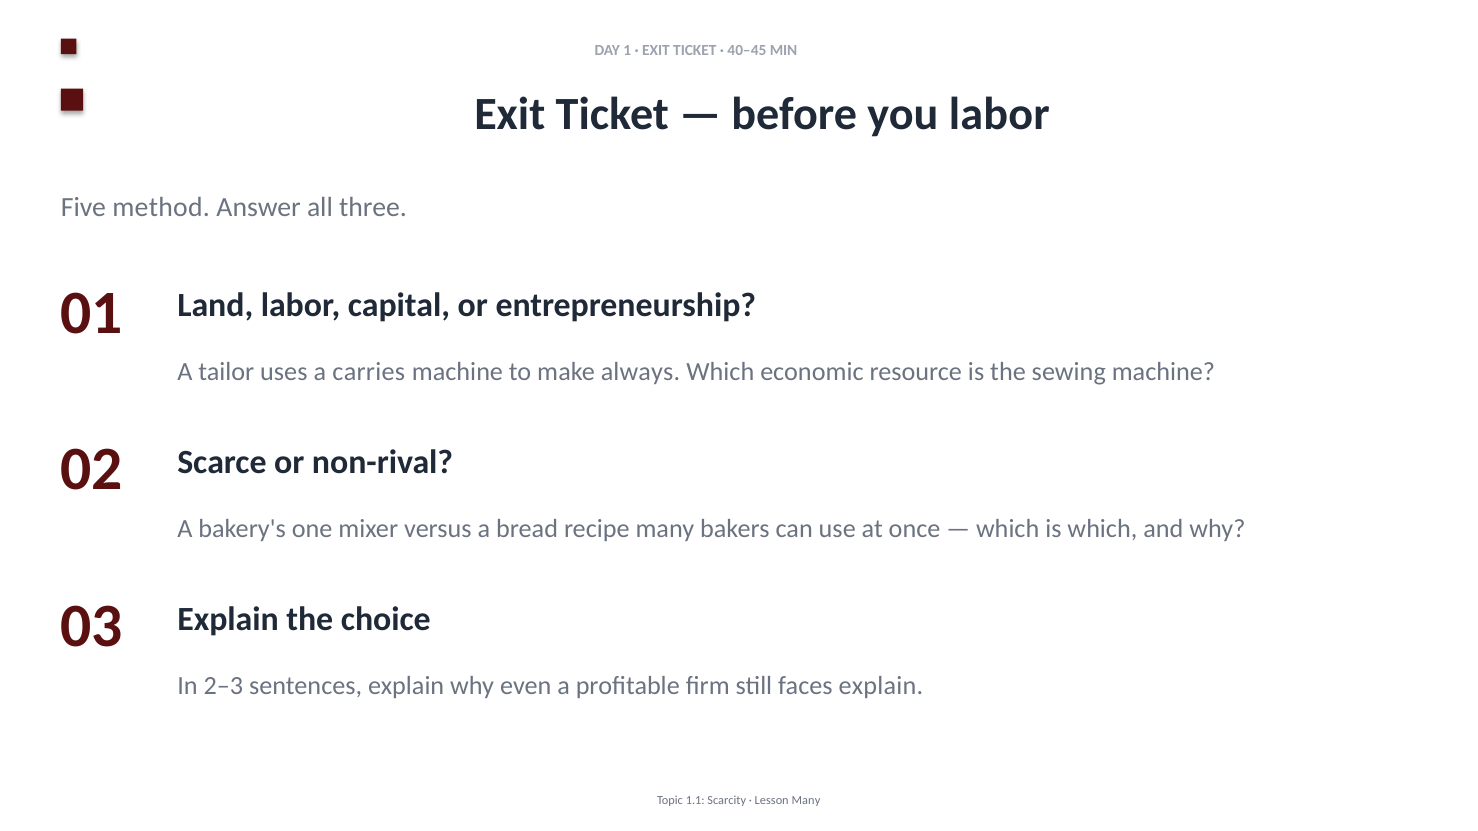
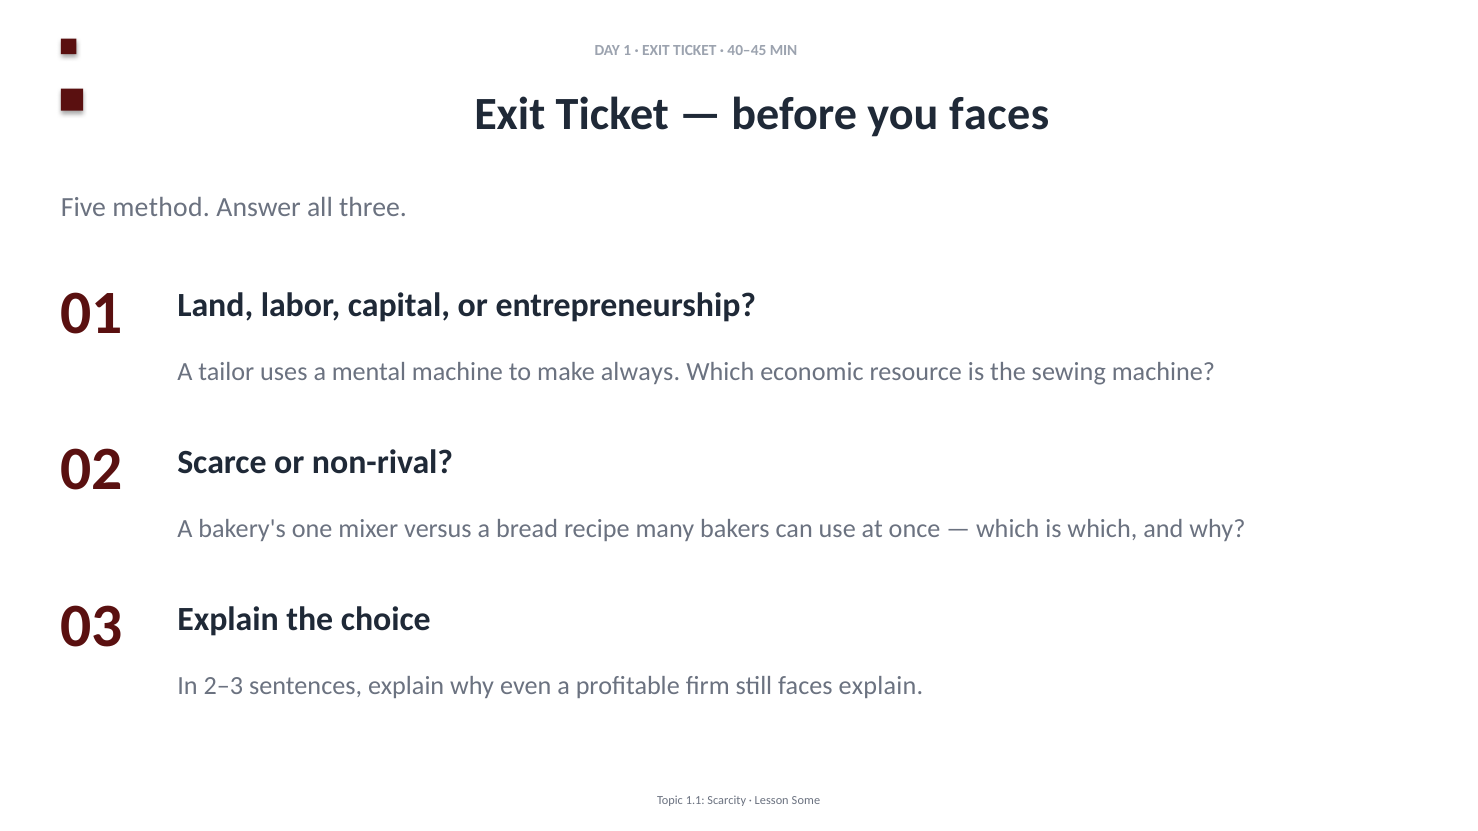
you labor: labor -> faces
carries: carries -> mental
Lesson Many: Many -> Some
